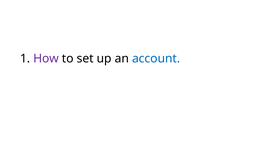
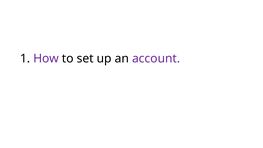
account colour: blue -> purple
